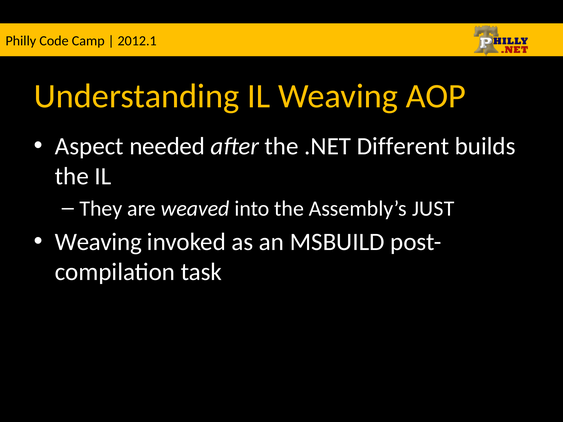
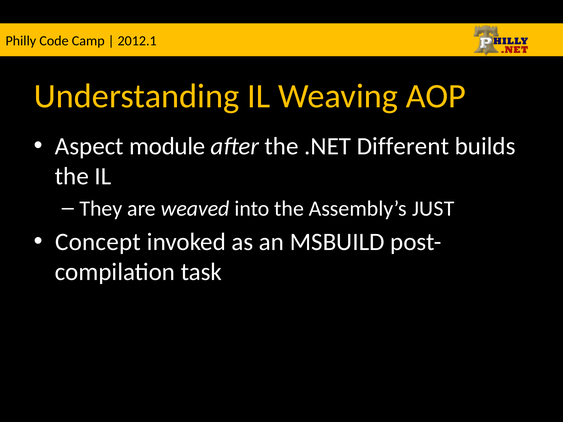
needed: needed -> module
Weaving at (98, 242): Weaving -> Concept
